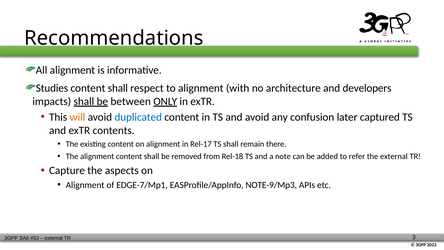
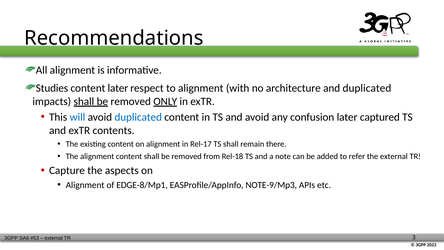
shall at (118, 88): shall -> later
and developers: developers -> duplicated
impacts shall be between: between -> removed
will colour: orange -> blue
EDGE-7/Mp1: EDGE-7/Mp1 -> EDGE-8/Mp1
